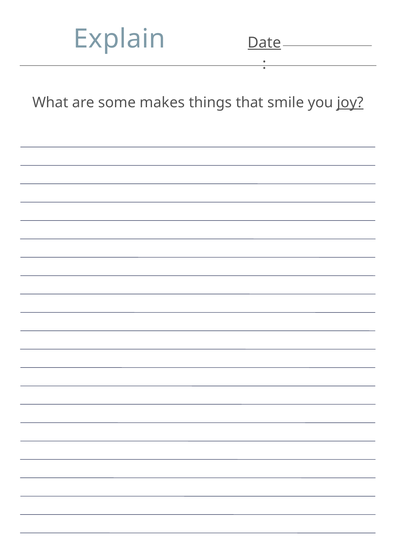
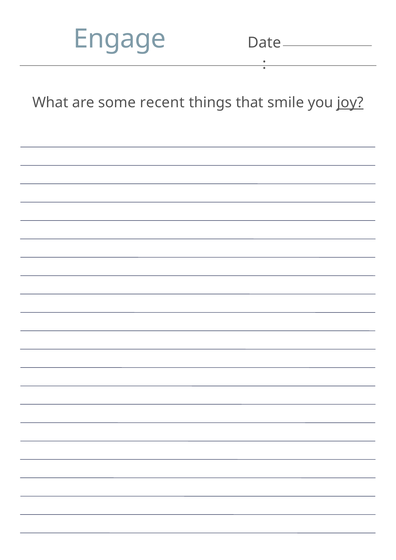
Explain: Explain -> Engage
Date underline: present -> none
makes: makes -> recent
